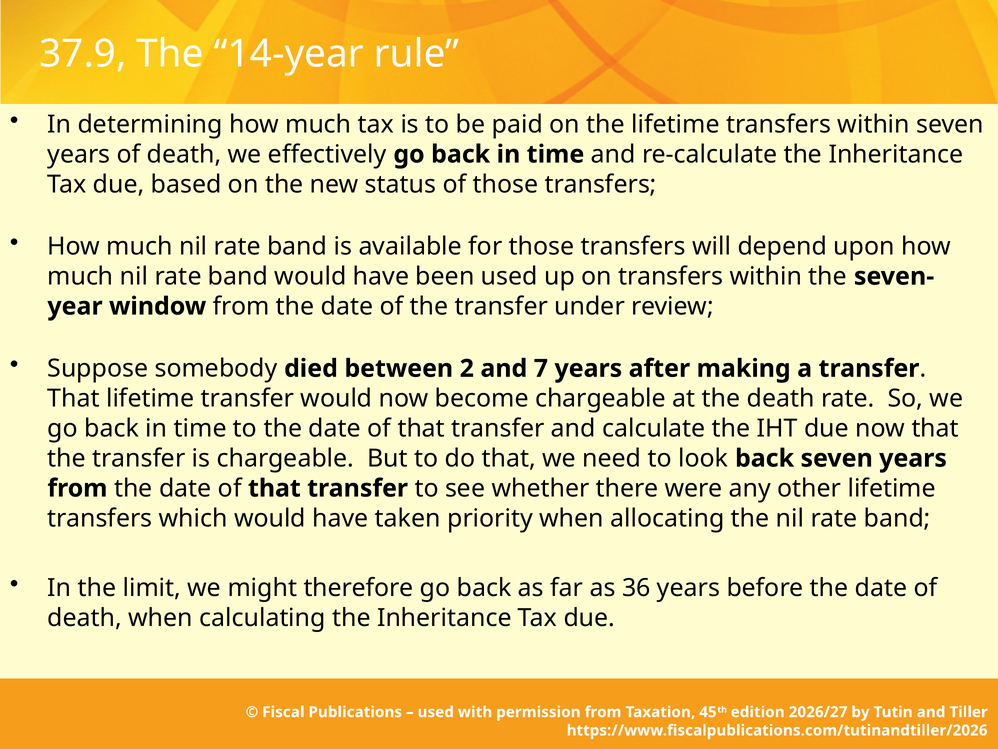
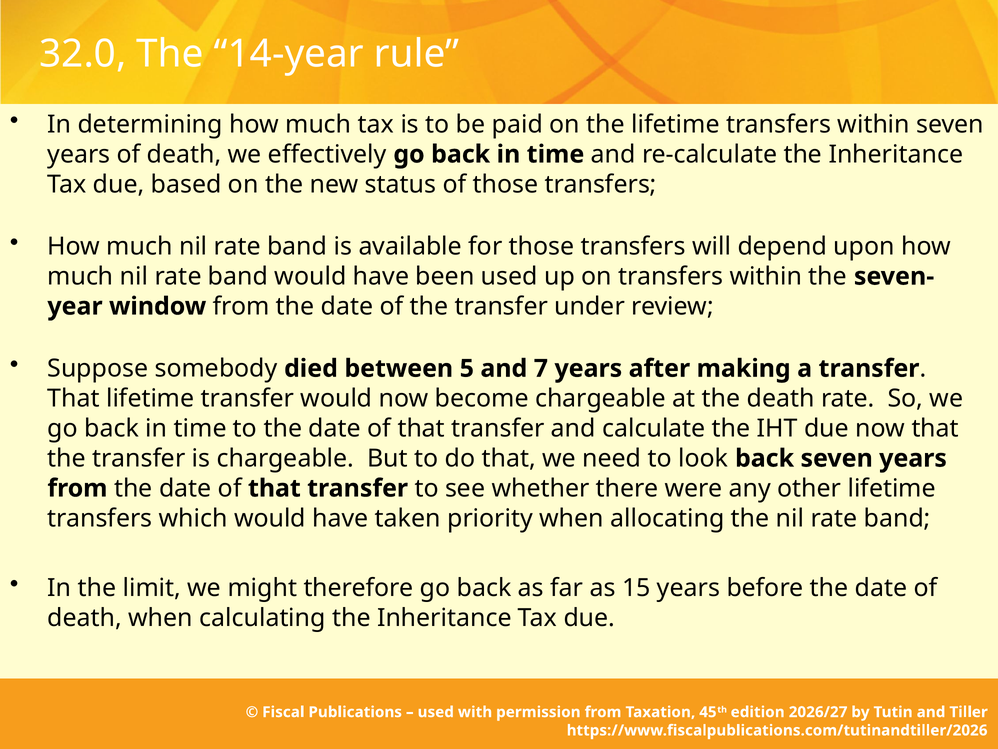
37.9: 37.9 -> 32.0
2: 2 -> 5
36: 36 -> 15
